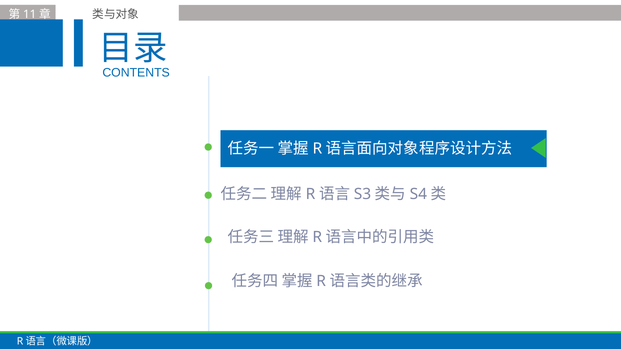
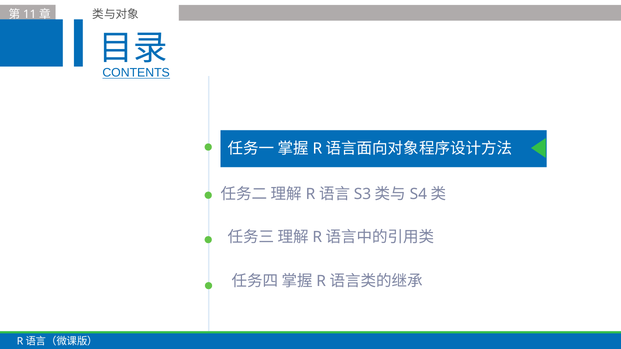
CONTENTS underline: none -> present
